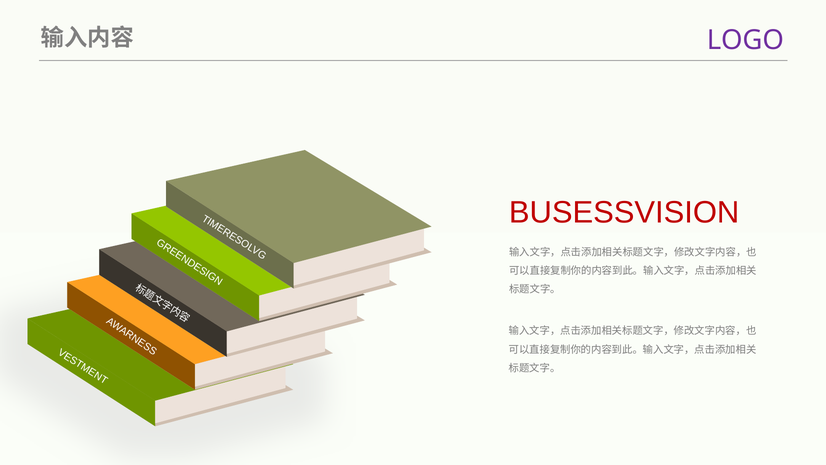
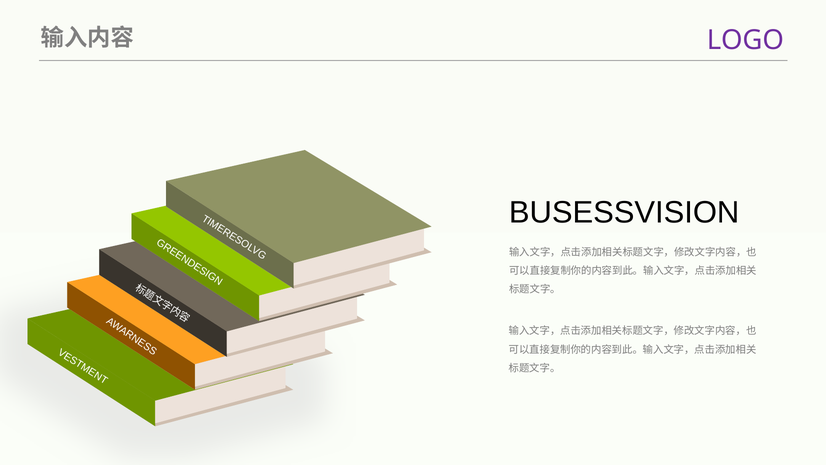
BUSESSVISION colour: red -> black
